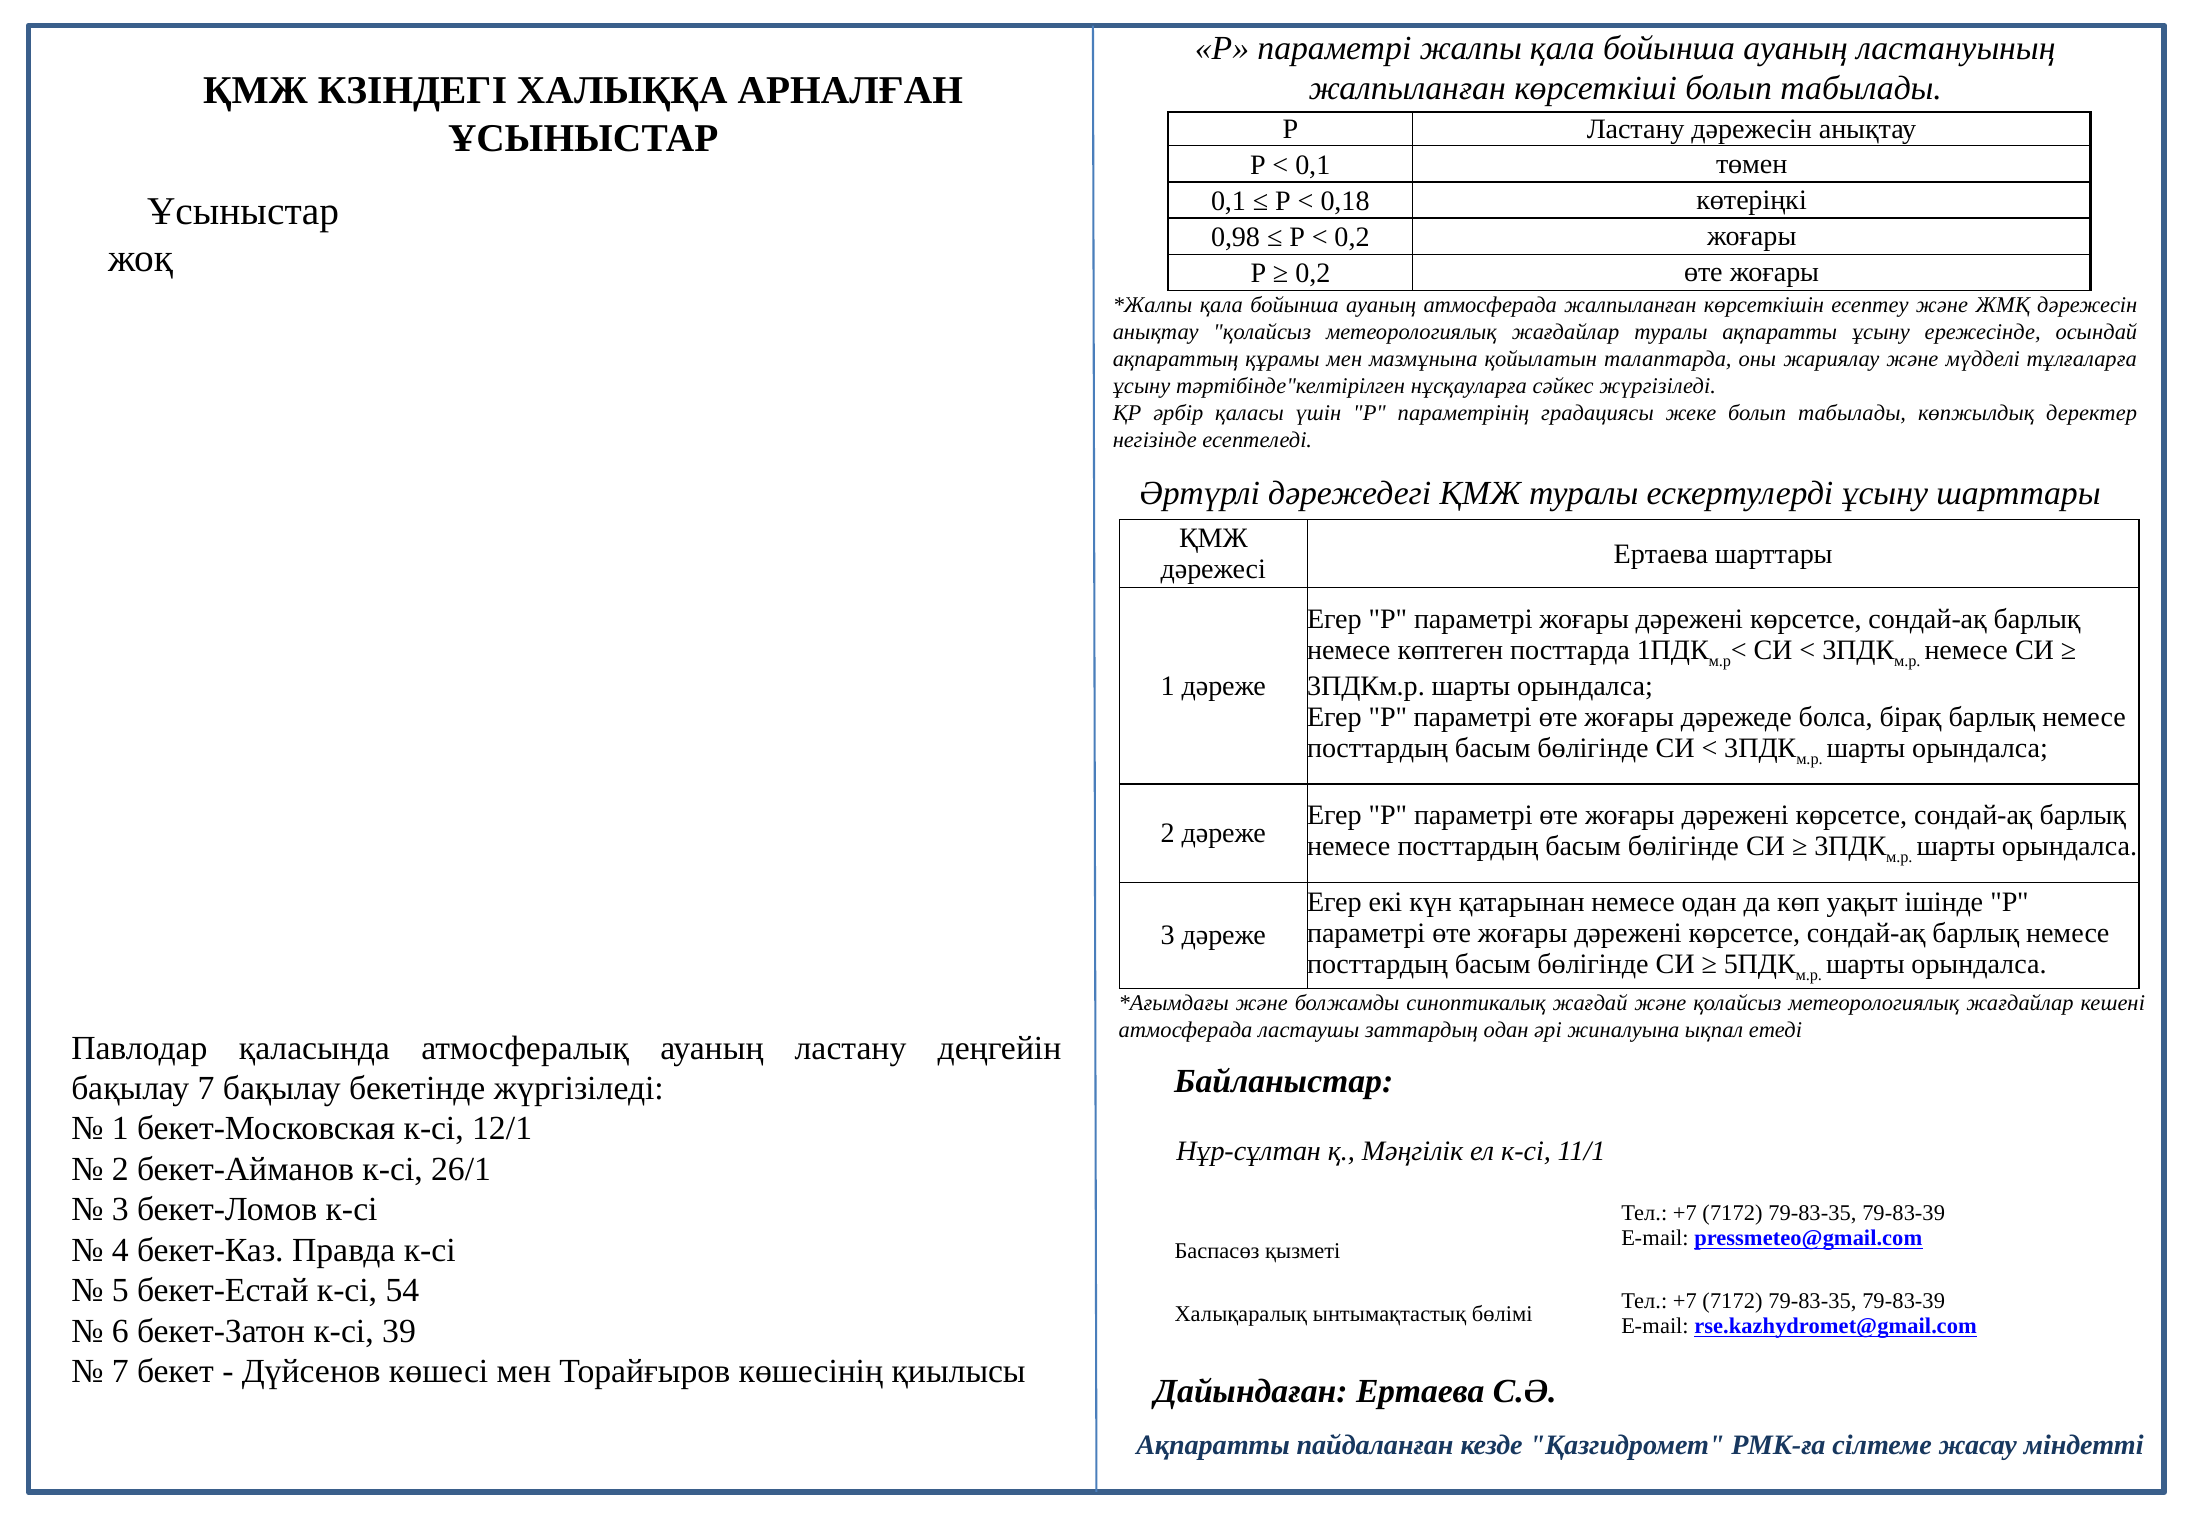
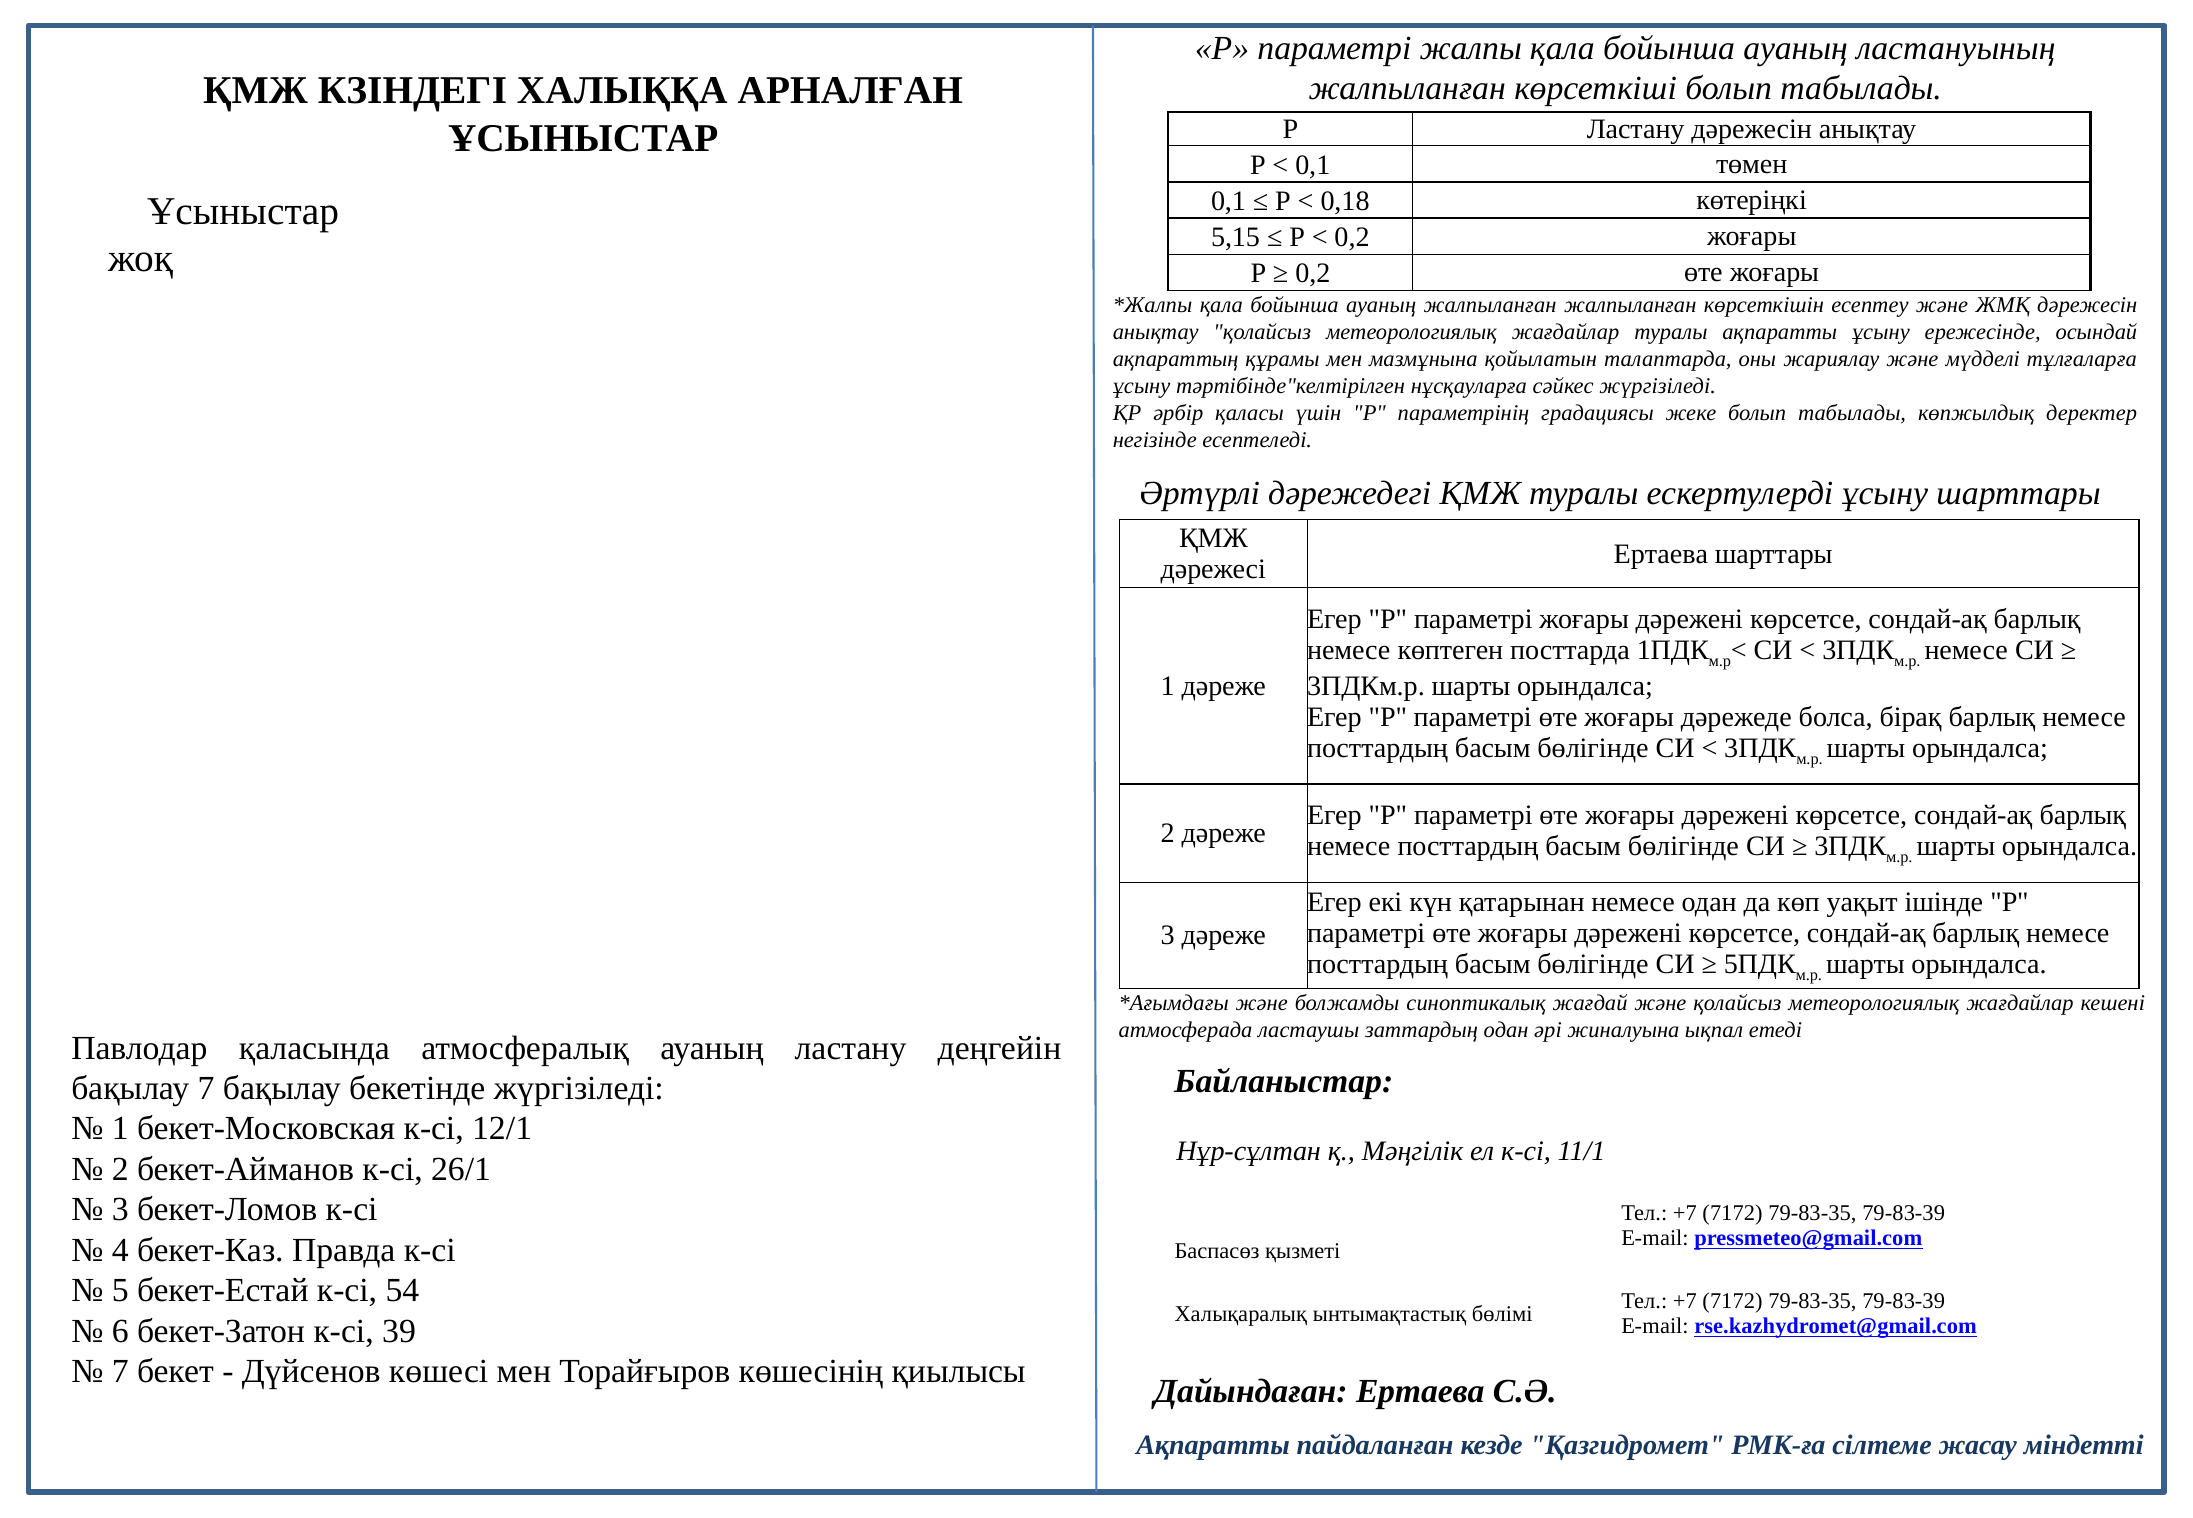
0,98: 0,98 -> 5,15
ауаның атмосферада: атмосферада -> жалпыланған
